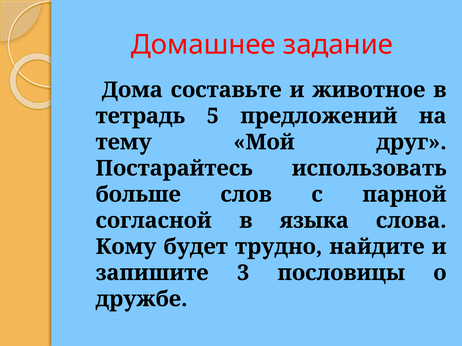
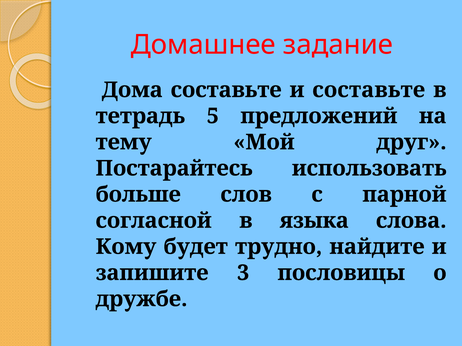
и животное: животное -> составьте
